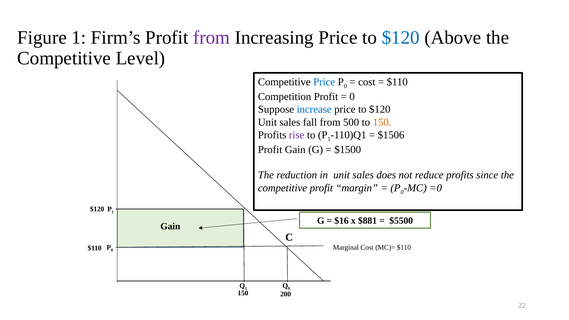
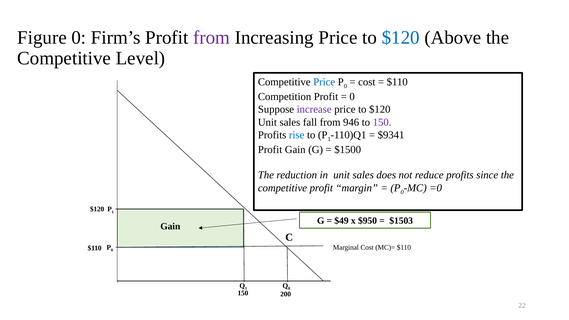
Figure 1: 1 -> 0
increase colour: blue -> purple
500: 500 -> 946
150 at (382, 122) colour: orange -> purple
rise colour: purple -> blue
$1506: $1506 -> $9341
$16: $16 -> $49
$881: $881 -> $950
$5500: $5500 -> $1503
